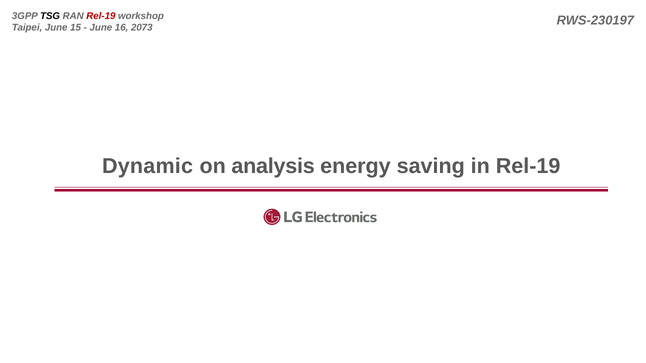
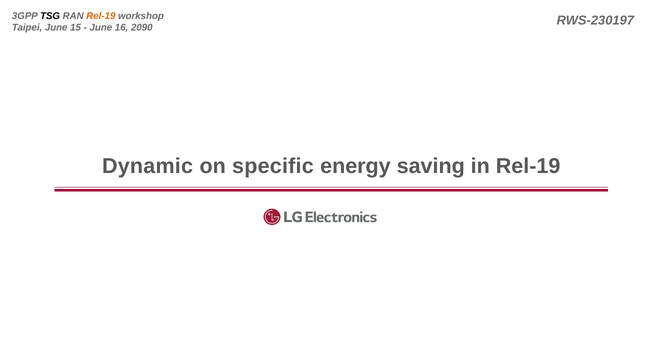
Rel-19 at (101, 16) colour: red -> orange
2073: 2073 -> 2090
analysis: analysis -> specific
